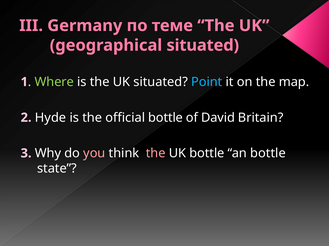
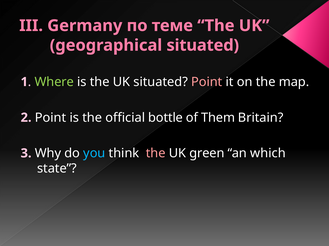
Point at (207, 82) colour: light blue -> pink
2 Hyde: Hyde -> Point
David: David -> Them
you colour: pink -> light blue
UK bottle: bottle -> green
an bottle: bottle -> which
